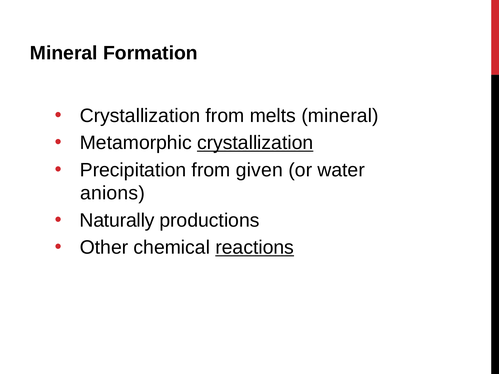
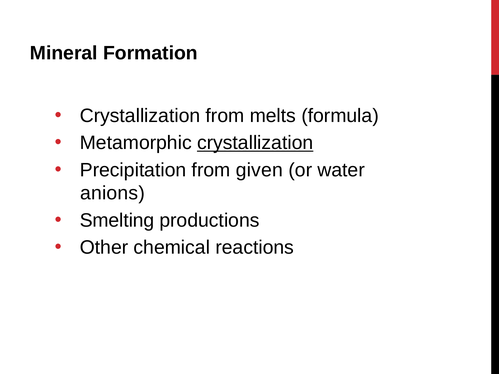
melts mineral: mineral -> formula
Naturally: Naturally -> Smelting
reactions underline: present -> none
